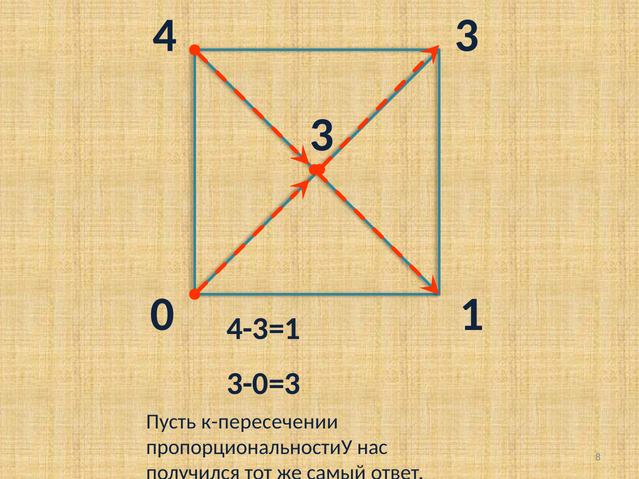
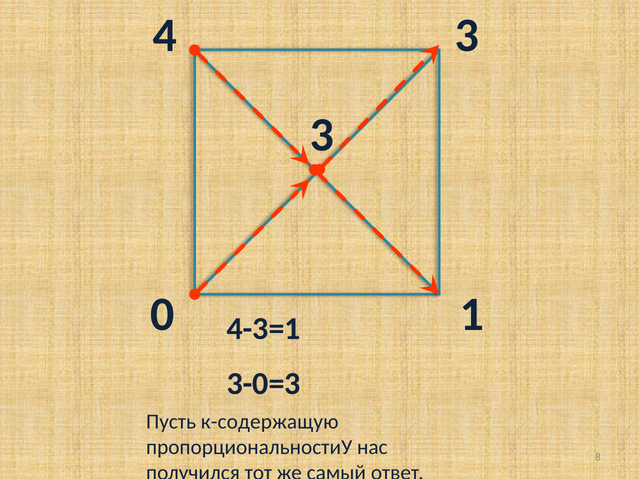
к-пересечении: к-пересечении -> к-содержащую
